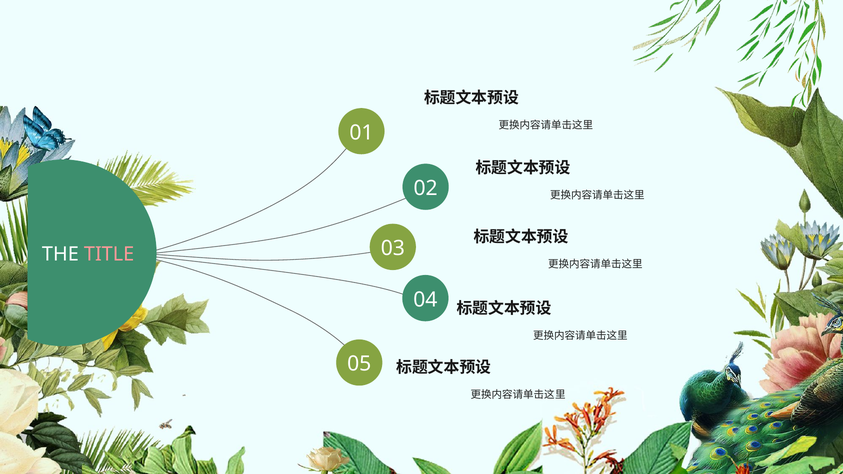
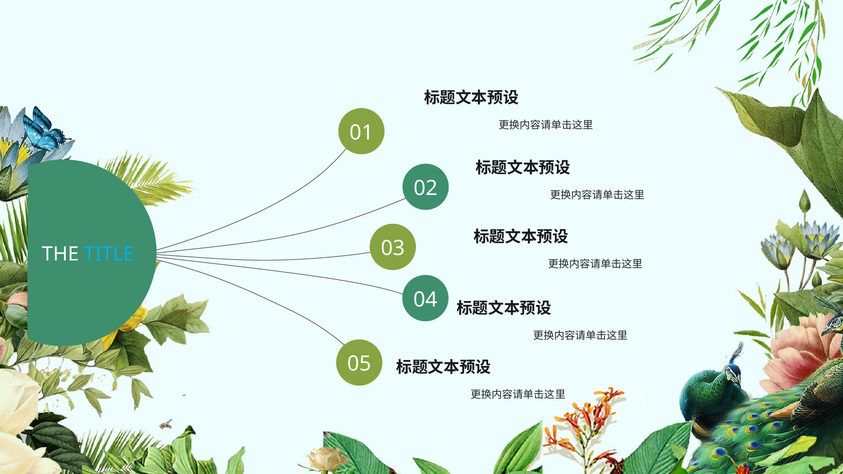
TITLE at (109, 254) colour: pink -> light blue
